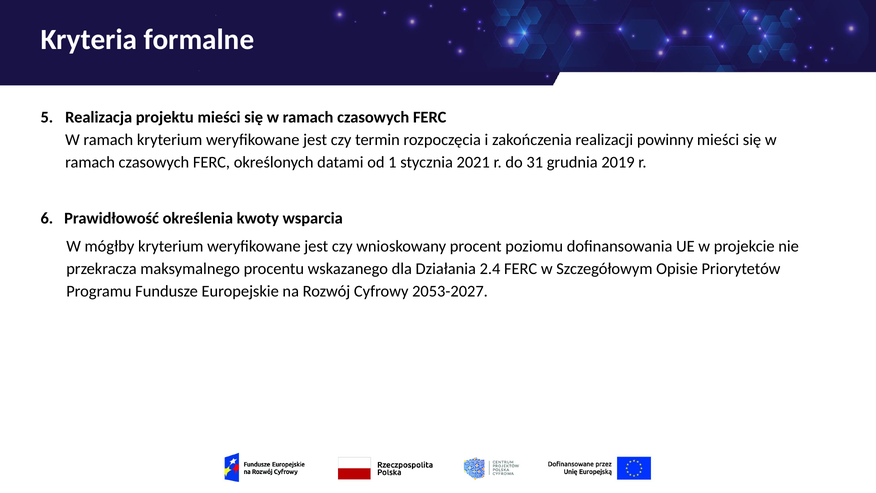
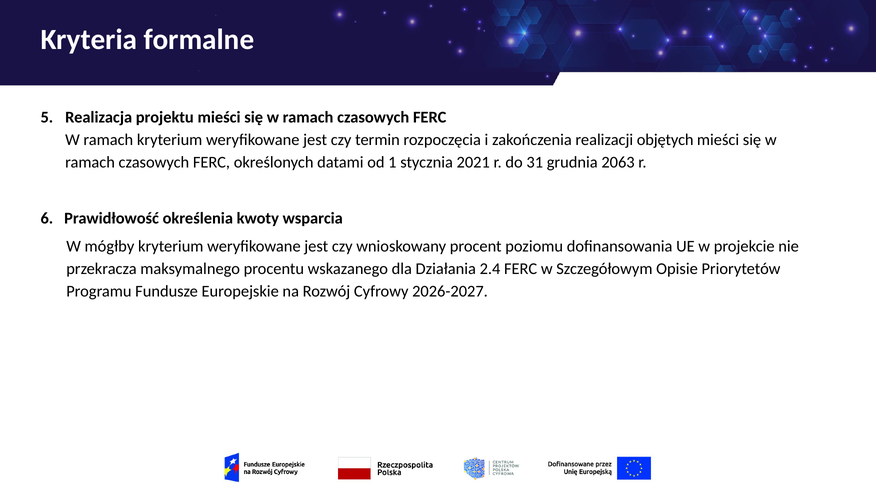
powinny: powinny -> objętych
2019: 2019 -> 2063
2053-2027: 2053-2027 -> 2026-2027
